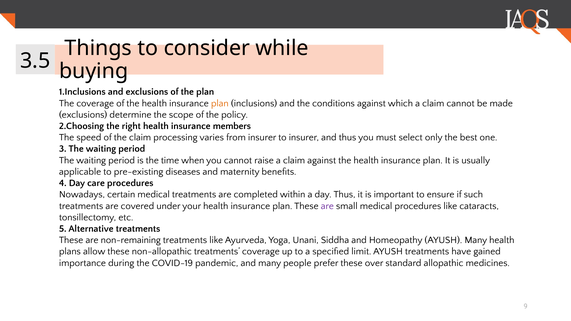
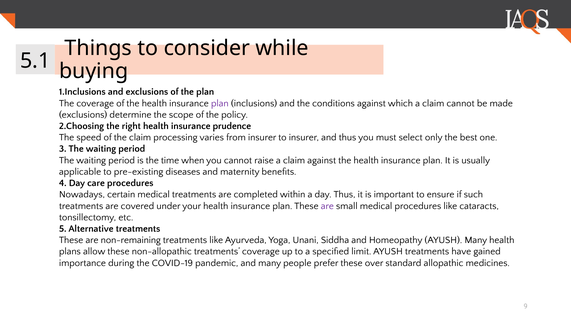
3.5: 3.5 -> 5.1
plan at (220, 103) colour: orange -> purple
members: members -> prudence
